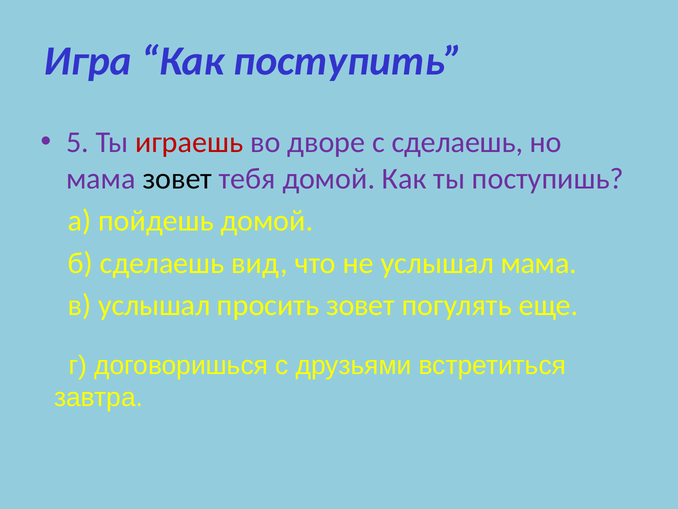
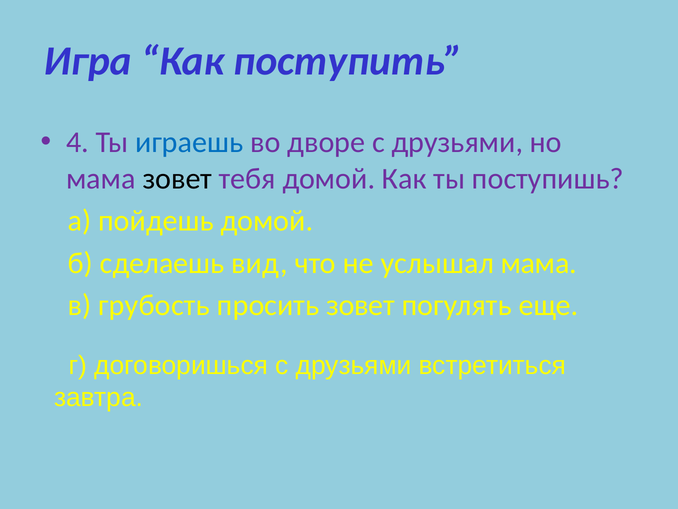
5: 5 -> 4
играешь colour: red -> blue
дворе с сделаешь: сделаешь -> друзьями
в услышал: услышал -> грубость
